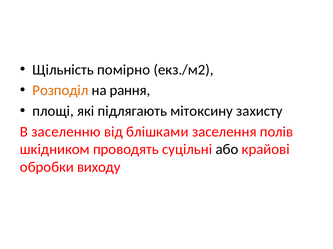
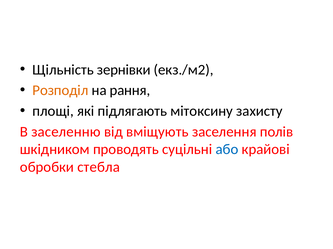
помірно: помірно -> зернівки
блішками: блішками -> вміщують
або colour: black -> blue
виходу: виходу -> стебла
